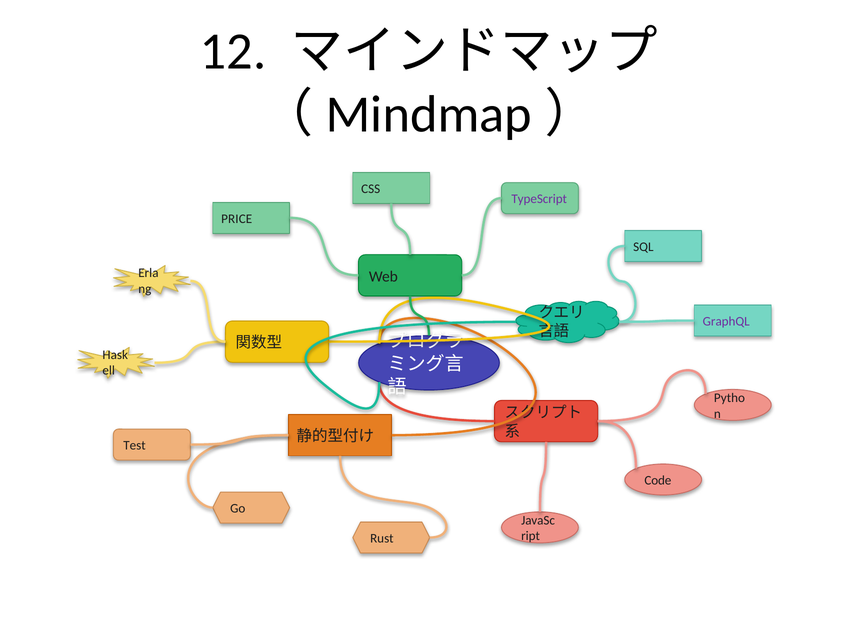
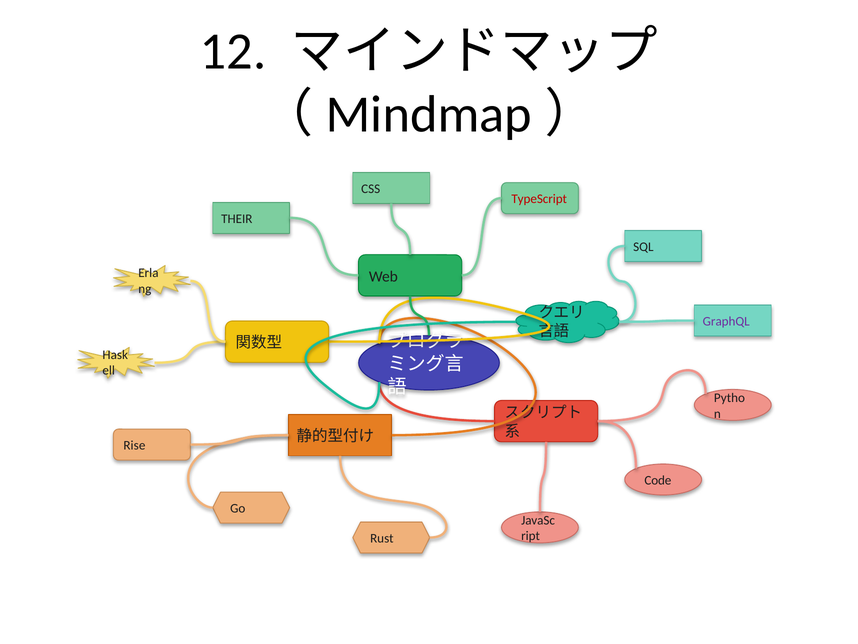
TypeScript colour: purple -> red
PRICE: PRICE -> THEIR
Test: Test -> Rise
